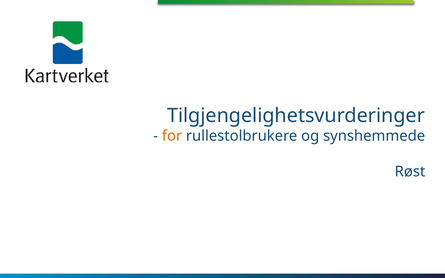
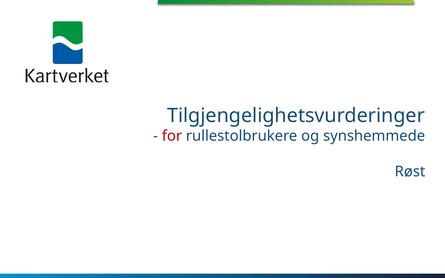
for colour: orange -> red
